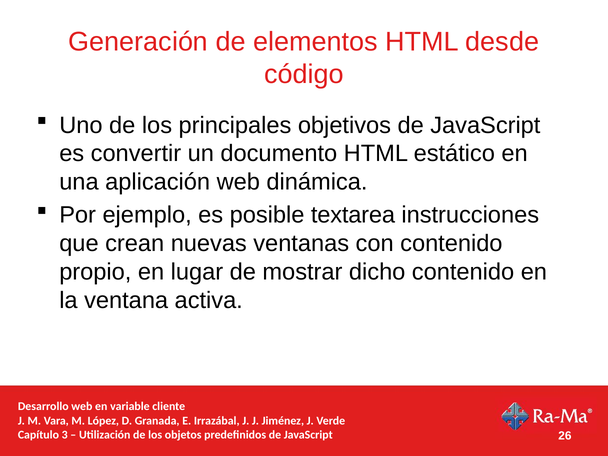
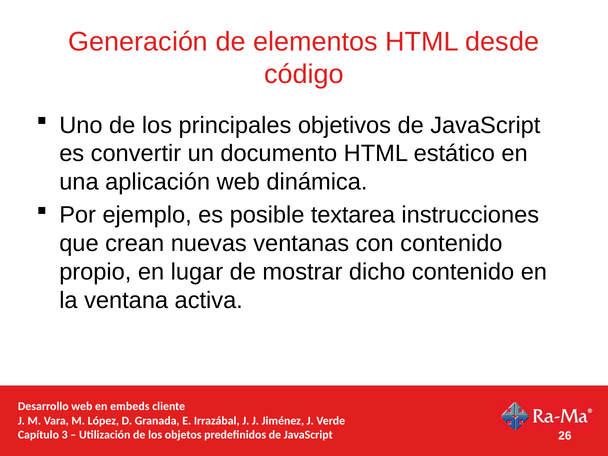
variable: variable -> embeds
